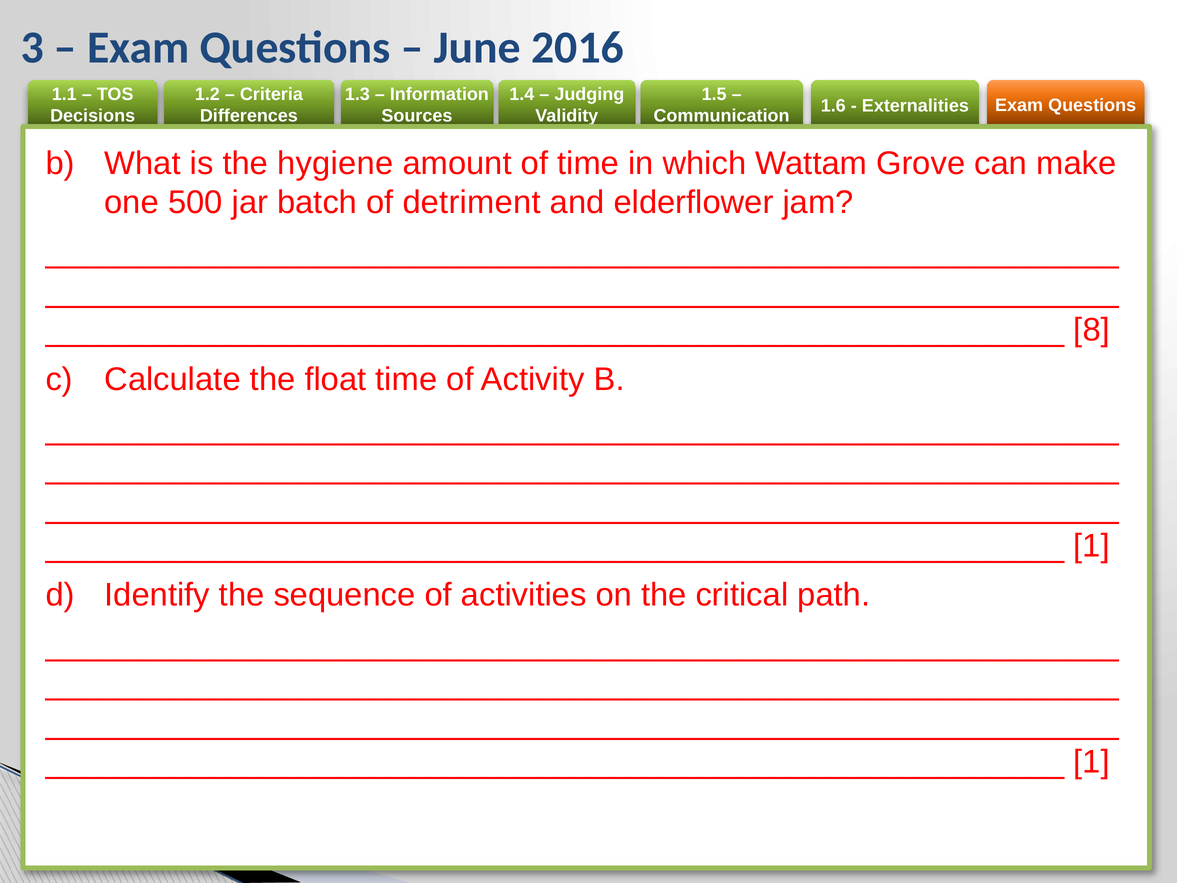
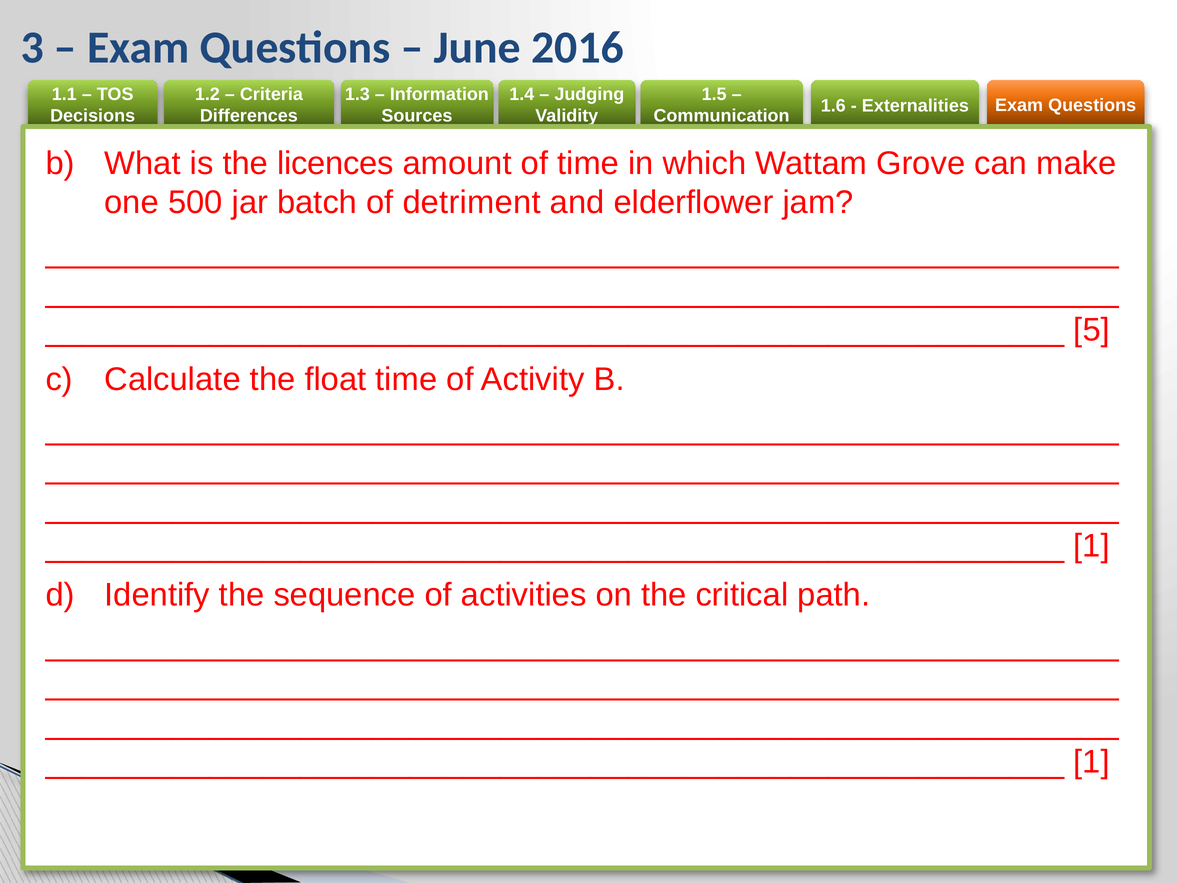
hygiene: hygiene -> licences
8: 8 -> 5
